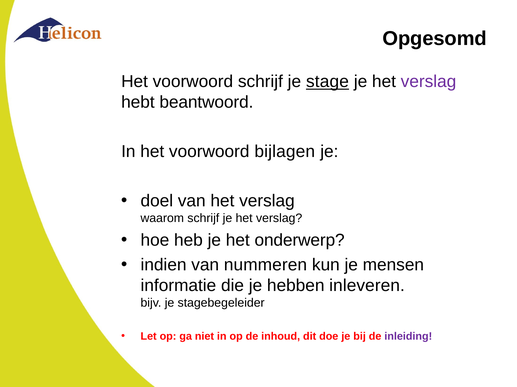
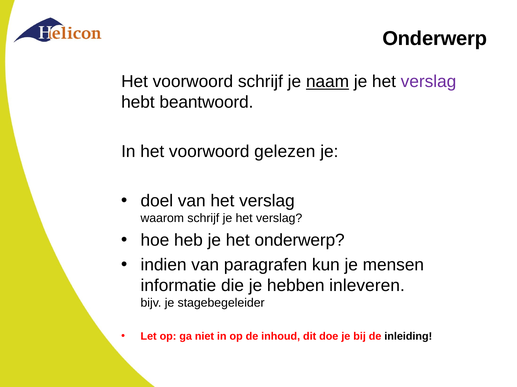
Opgesomd at (435, 39): Opgesomd -> Onderwerp
stage: stage -> naam
bijlagen: bijlagen -> gelezen
nummeren: nummeren -> paragrafen
inleiding colour: purple -> black
